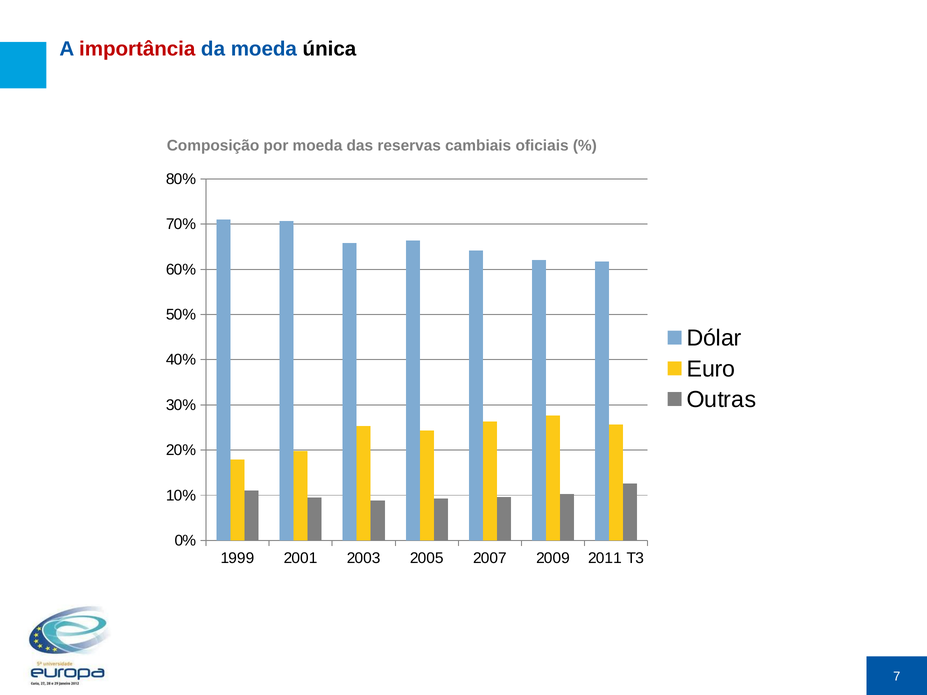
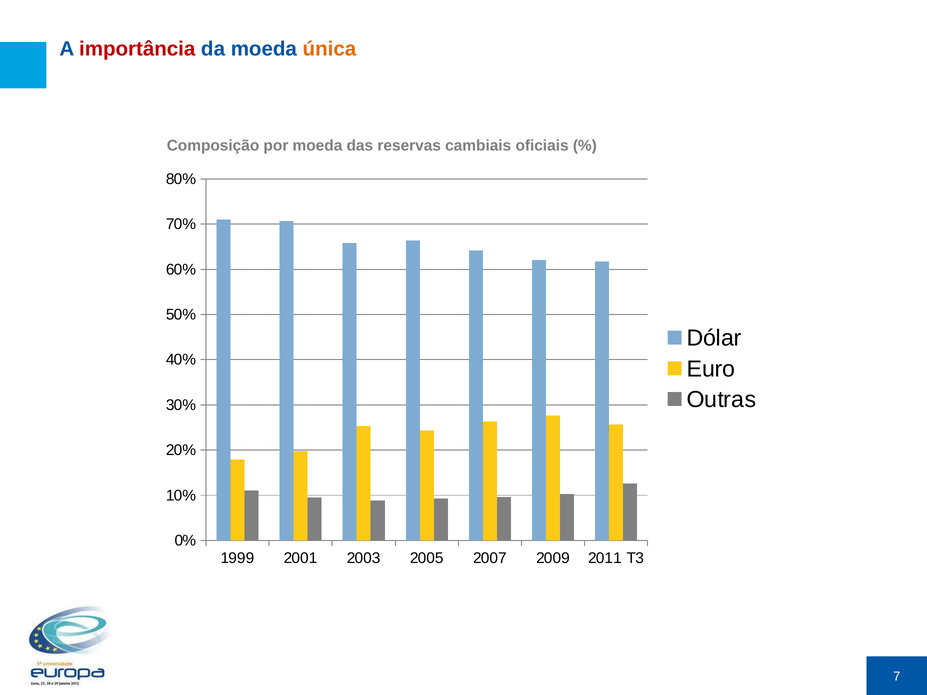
única colour: black -> orange
